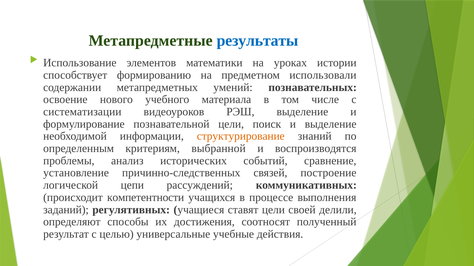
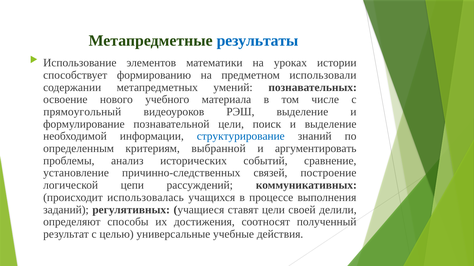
систематизации: систематизации -> прямоугольный
структурирование colour: orange -> blue
воспроизводятся: воспроизводятся -> аргументировать
компетентности: компетентности -> использовалась
